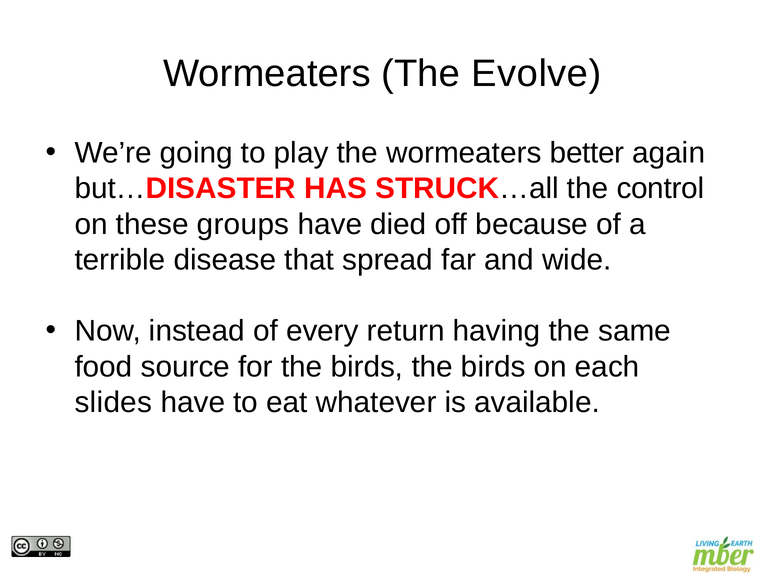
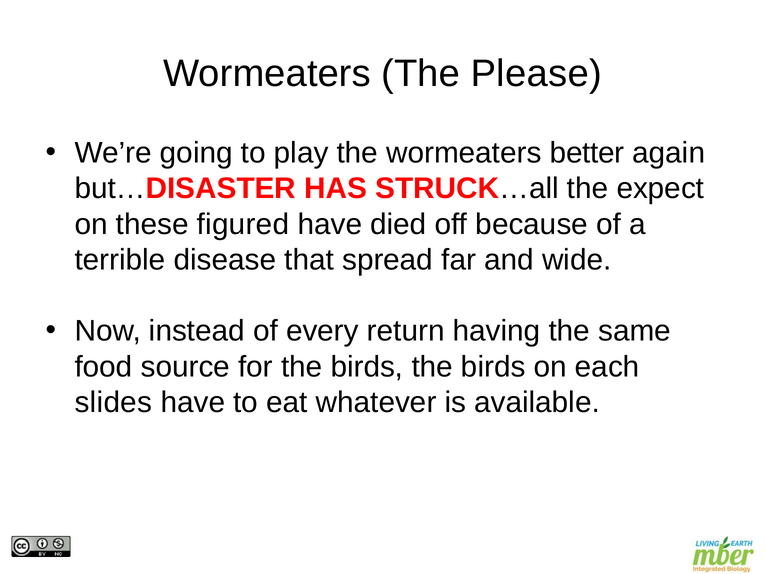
Evolve: Evolve -> Please
control: control -> expect
groups: groups -> figured
